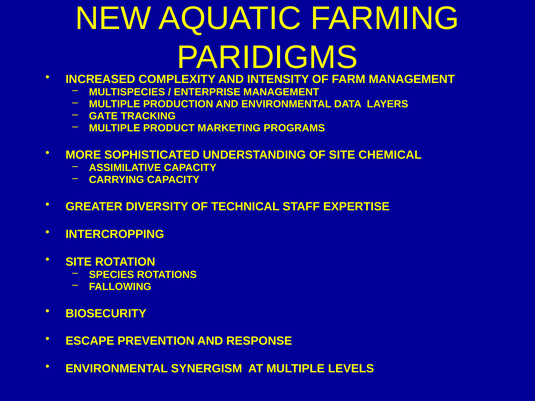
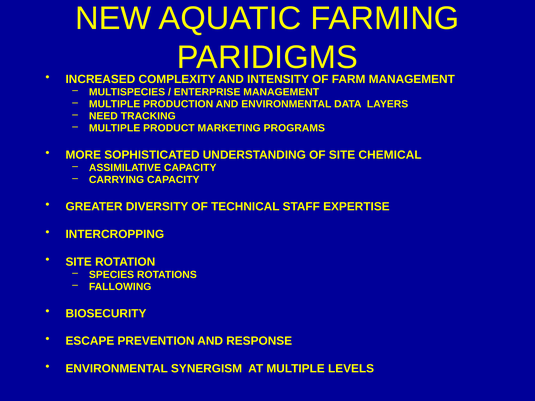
GATE: GATE -> NEED
